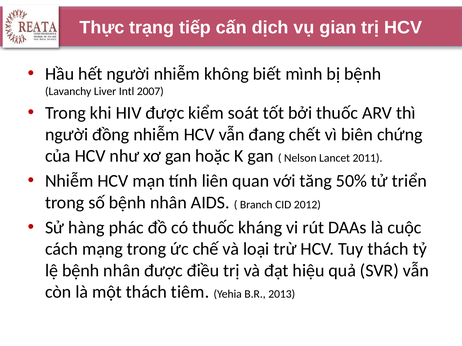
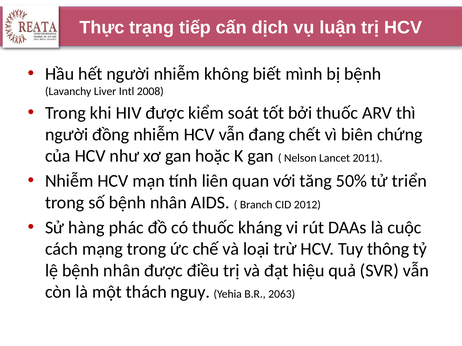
gian: gian -> luận
2007: 2007 -> 2008
Tuy thách: thách -> thông
tiêm: tiêm -> nguy
2013: 2013 -> 2063
